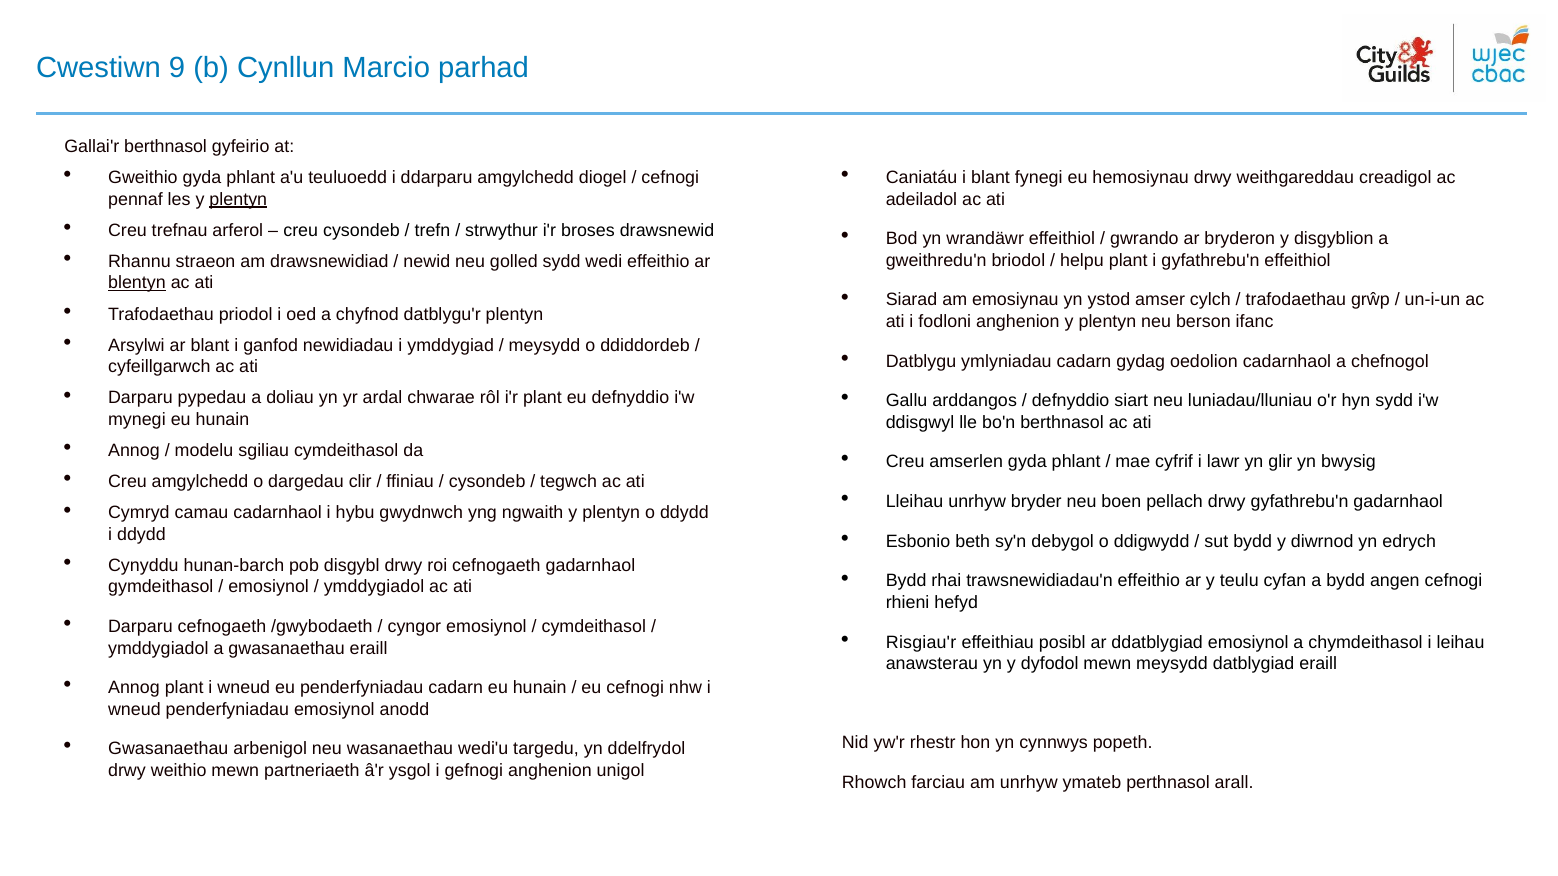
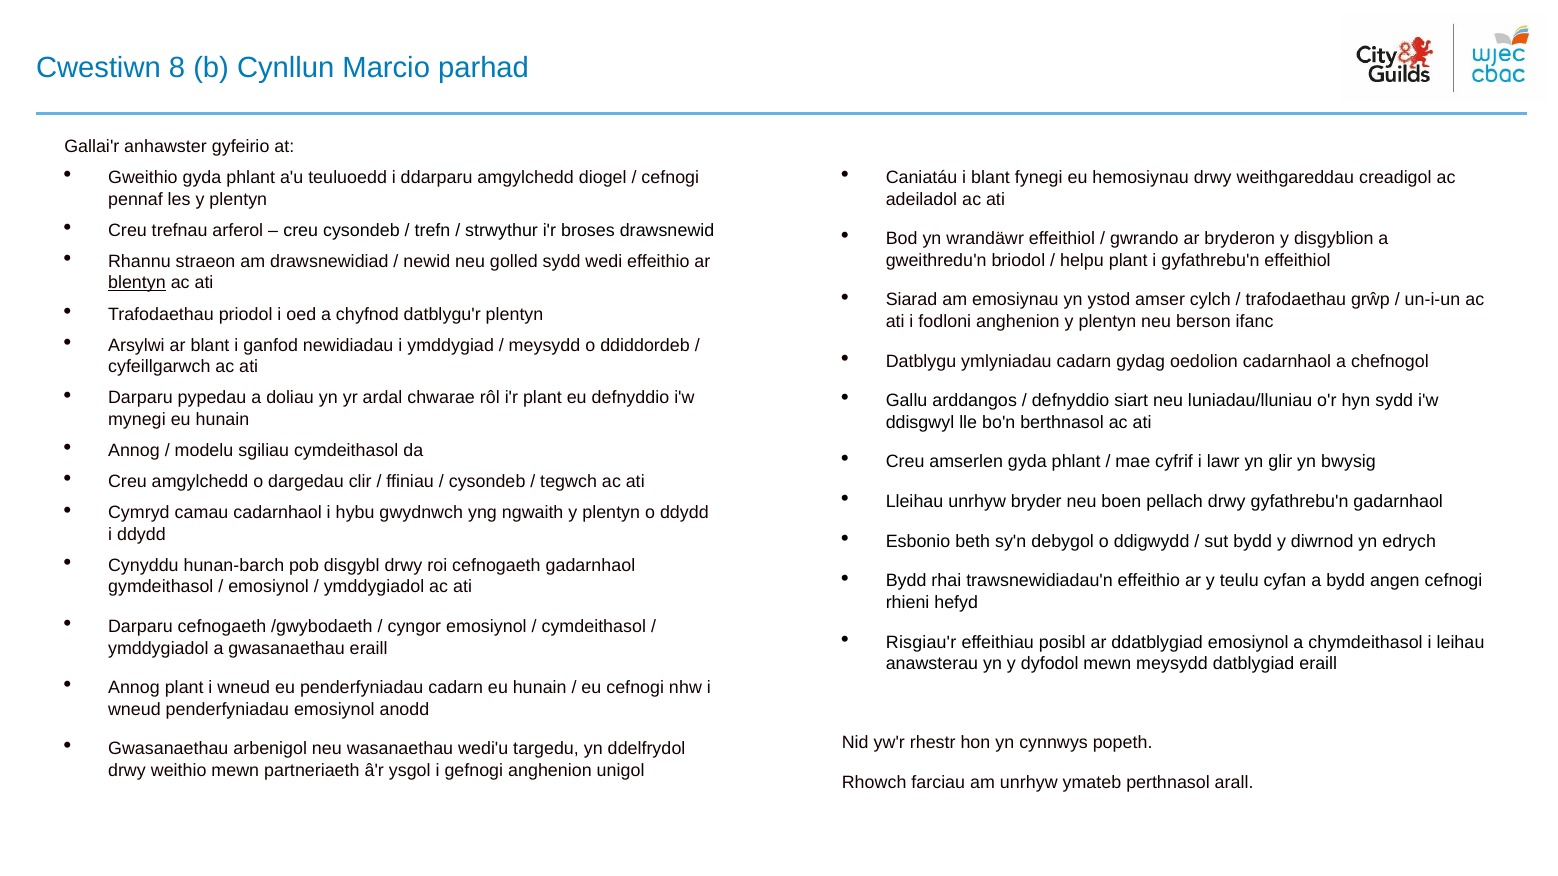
9: 9 -> 8
Gallai'r berthnasol: berthnasol -> anhawster
plentyn at (238, 199) underline: present -> none
